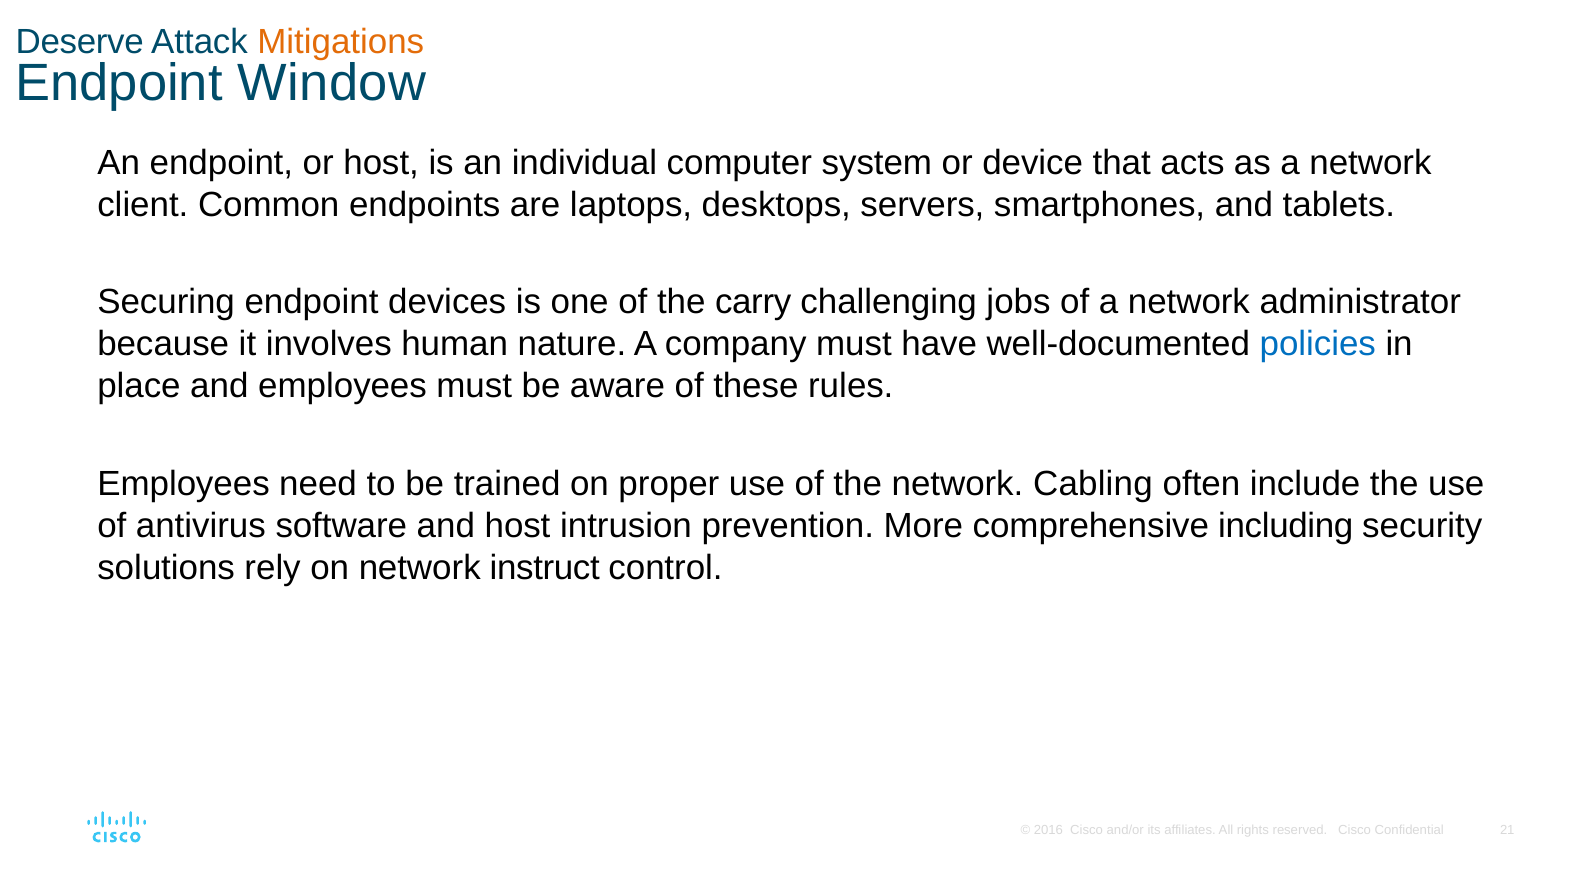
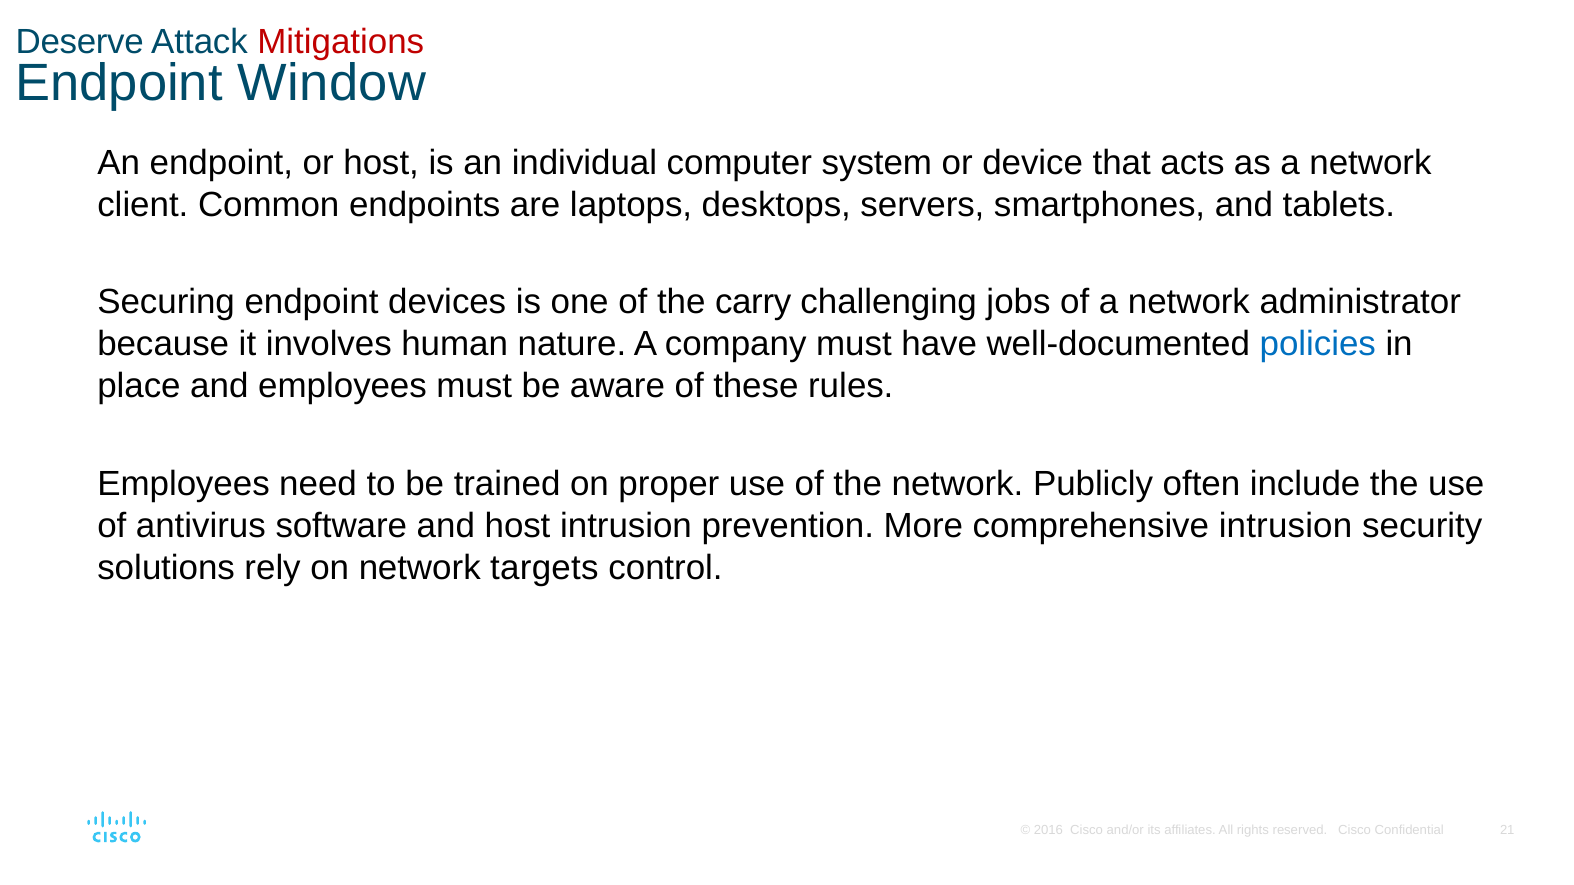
Mitigations colour: orange -> red
Cabling: Cabling -> Publicly
comprehensive including: including -> intrusion
instruct: instruct -> targets
